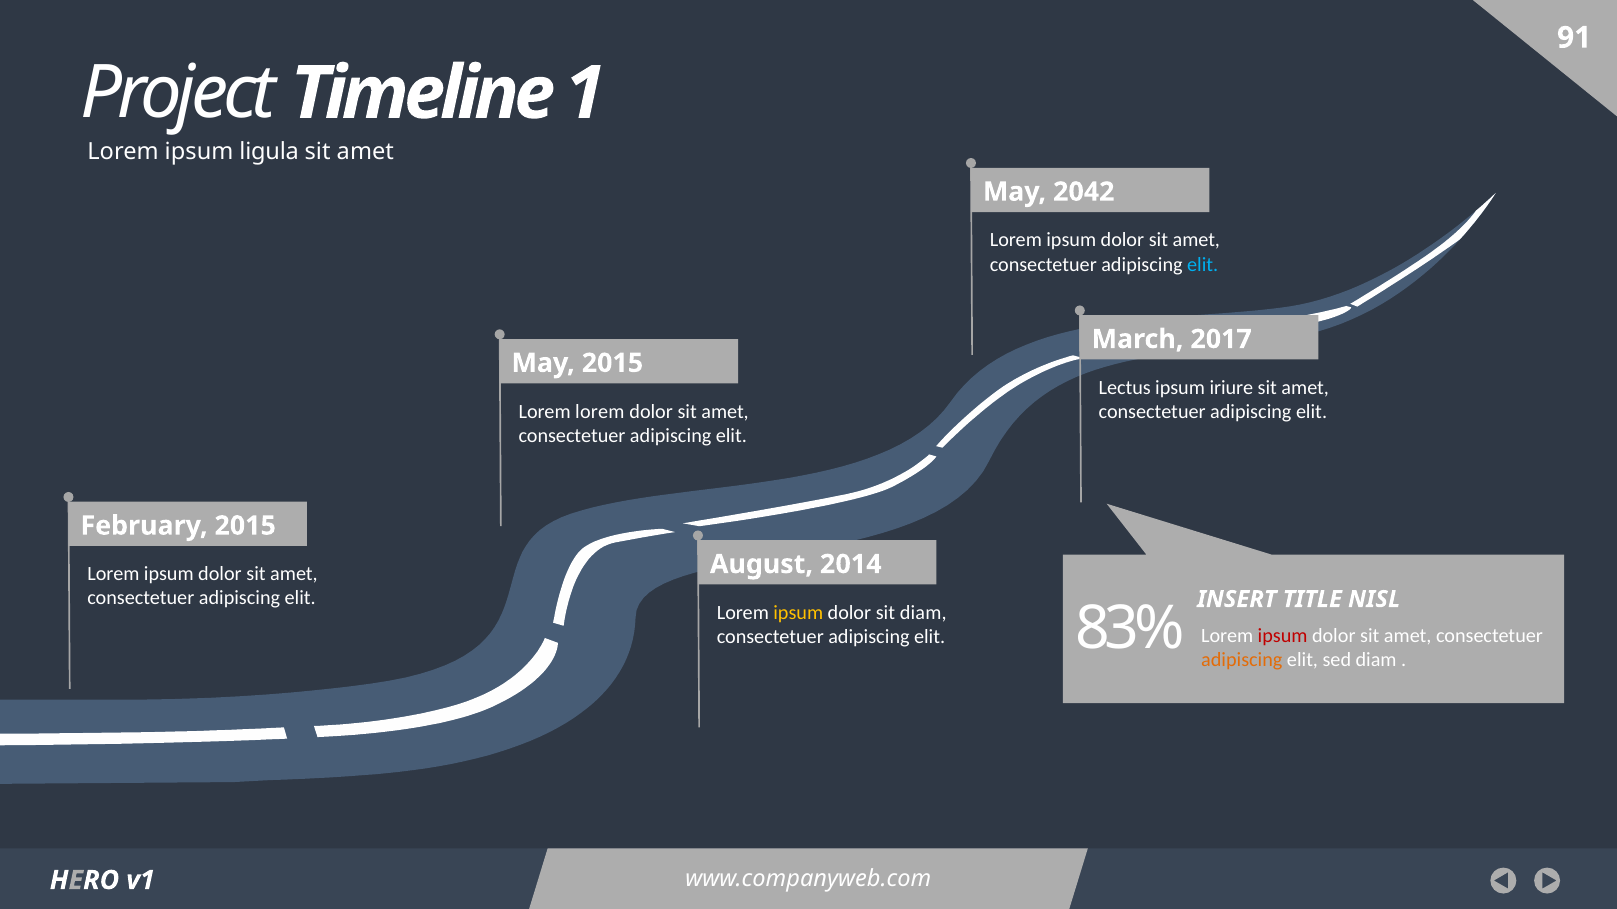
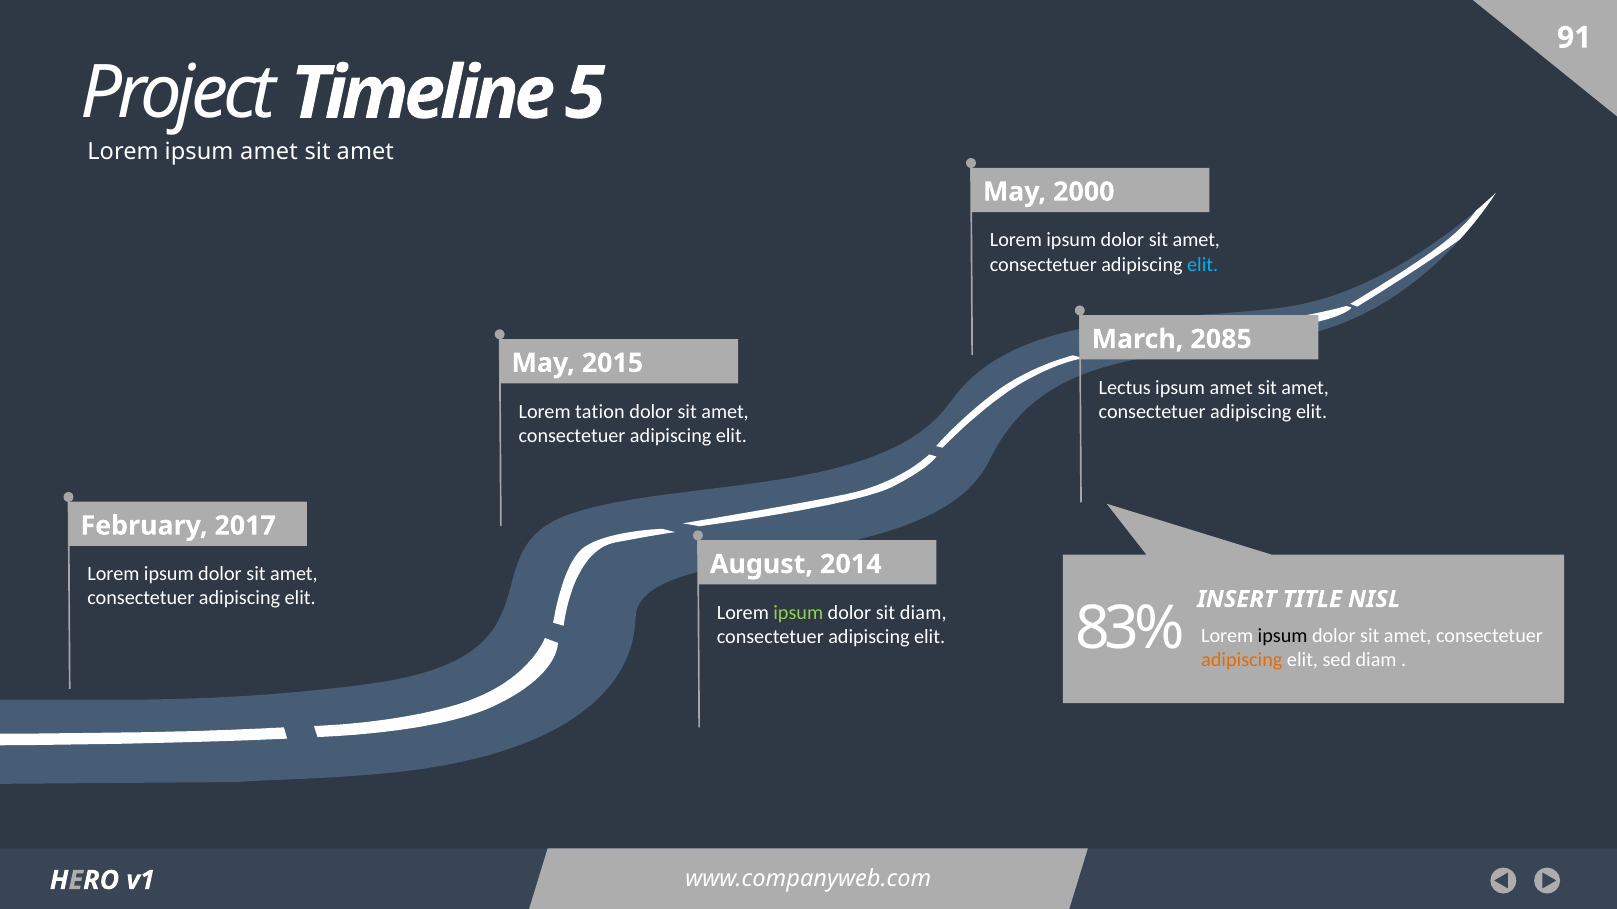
1: 1 -> 5
Lorem ipsum ligula: ligula -> amet
2042: 2042 -> 2000
2017: 2017 -> 2085
iriure at (1231, 388): iriure -> amet
Lorem lorem: lorem -> tation
February 2015: 2015 -> 2017
ipsum at (798, 613) colour: yellow -> light green
ipsum at (1283, 636) colour: red -> black
